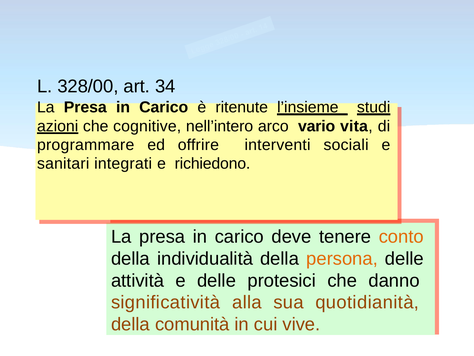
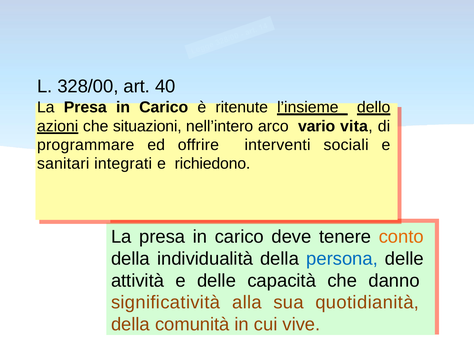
34: 34 -> 40
studi: studi -> dello
cognitive: cognitive -> situazioni
persona colour: orange -> blue
protesici: protesici -> capacità
